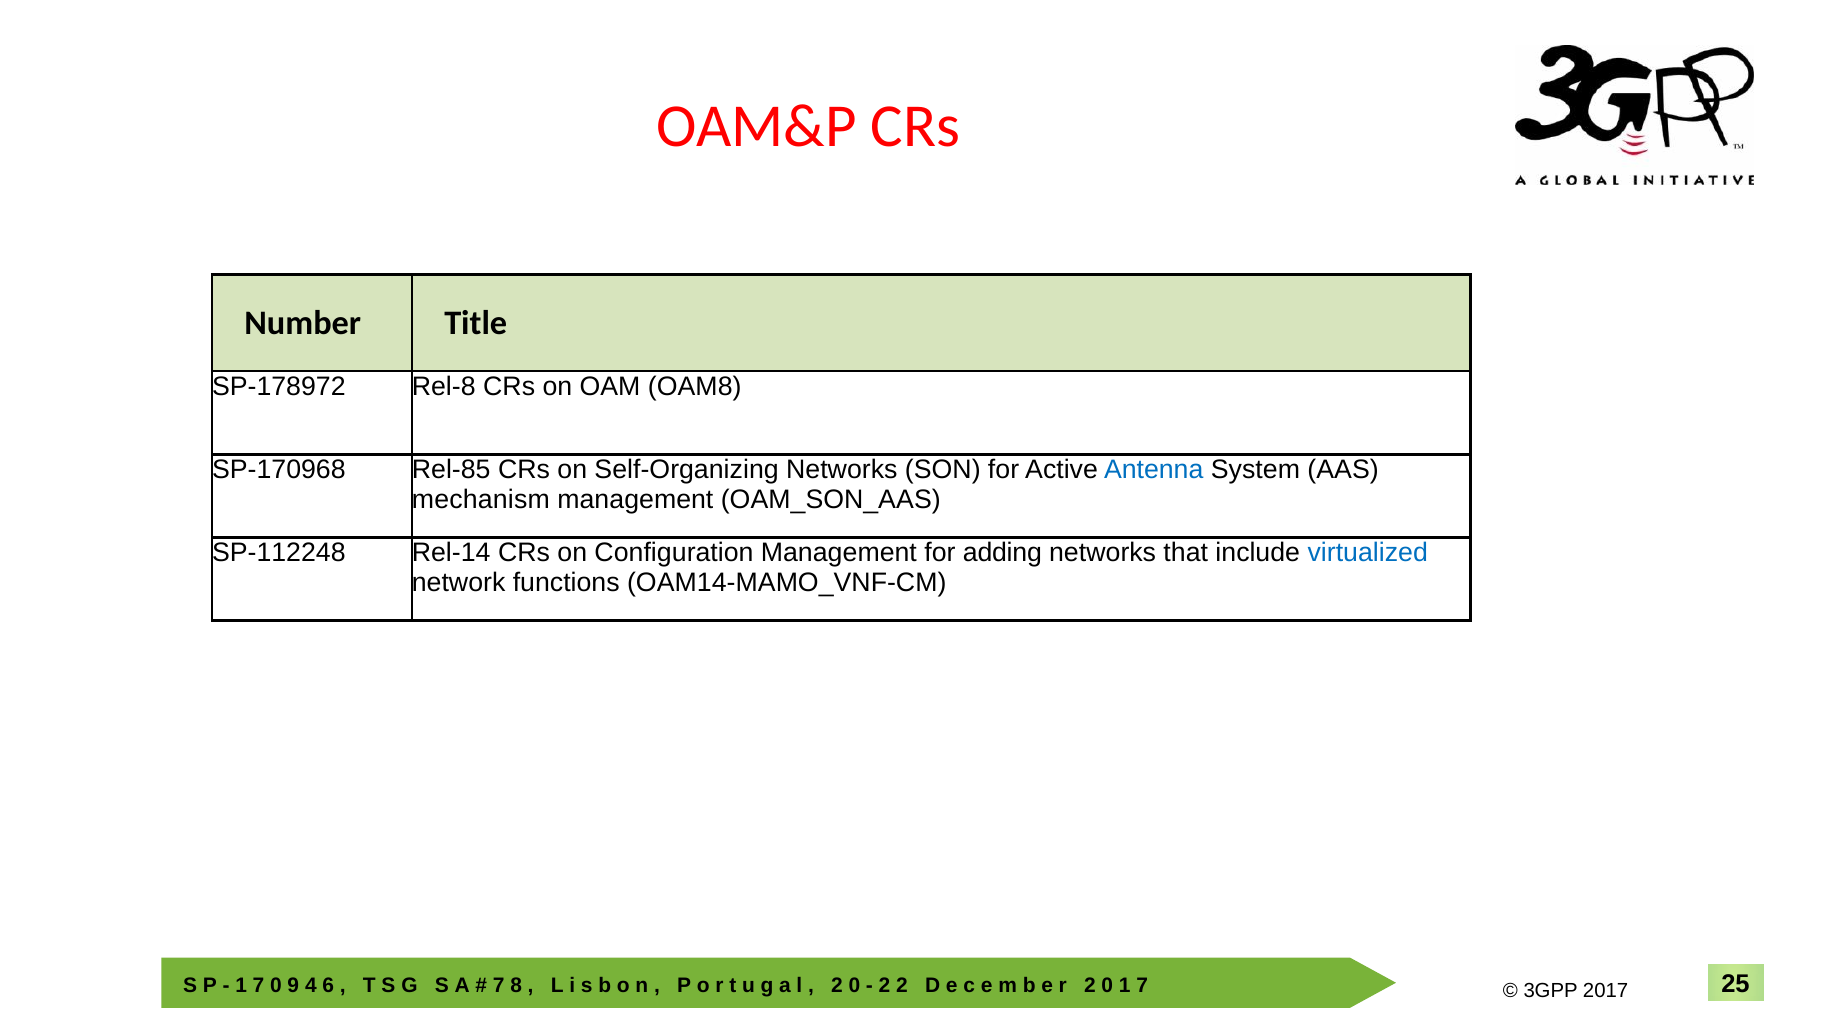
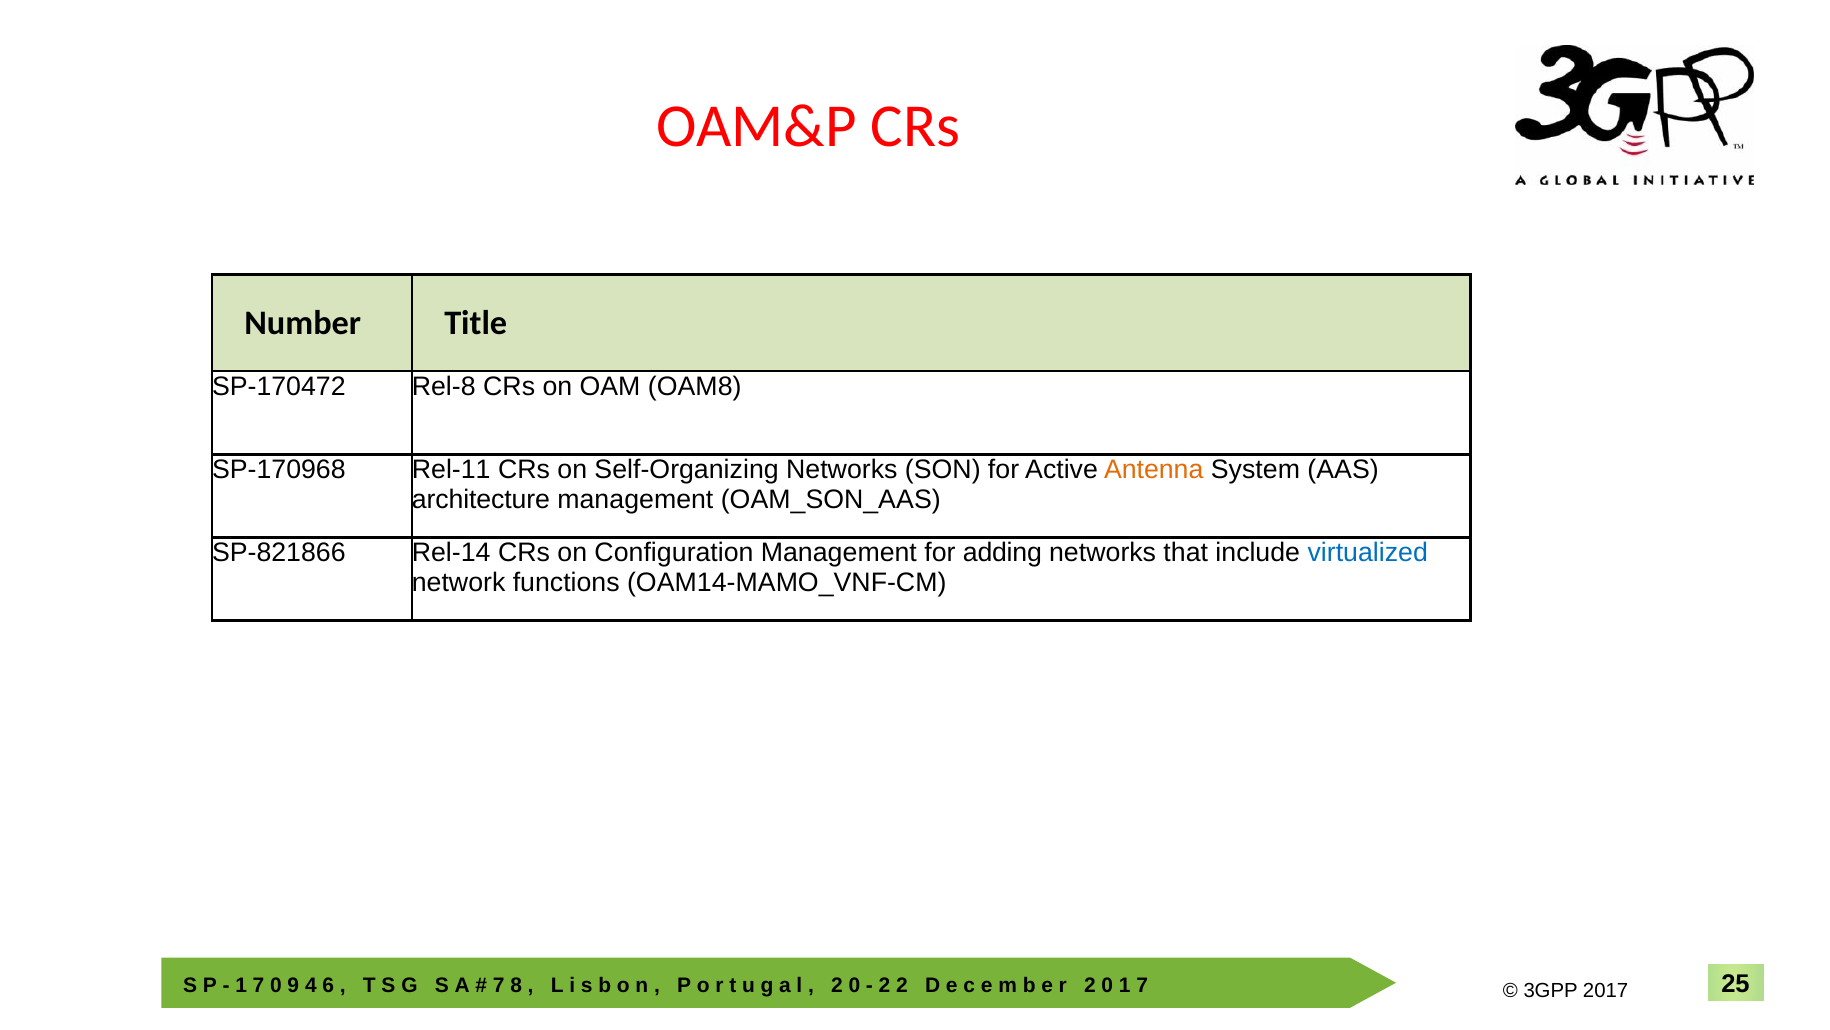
SP-178972: SP-178972 -> SP-170472
Rel-85: Rel-85 -> Rel-11
Antenna colour: blue -> orange
mechanism: mechanism -> architecture
SP-112248: SP-112248 -> SP-821866
